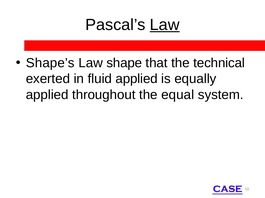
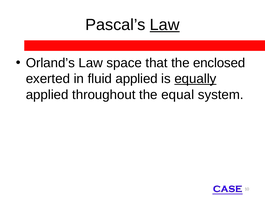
Shape’s: Shape’s -> Orland’s
shape: shape -> space
technical: technical -> enclosed
equally underline: none -> present
